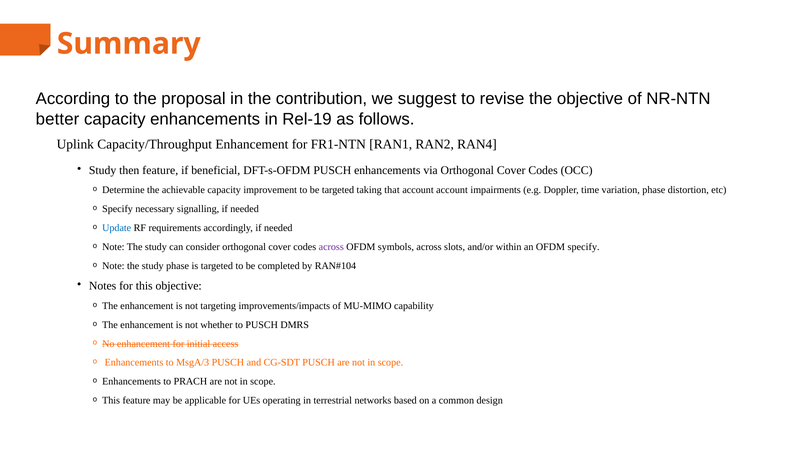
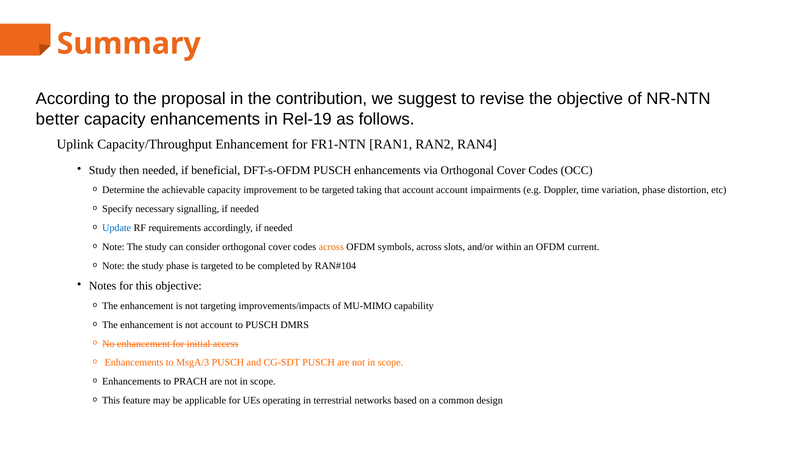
then feature: feature -> needed
across at (331, 247) colour: purple -> orange
OFDM specify: specify -> current
not whether: whether -> account
